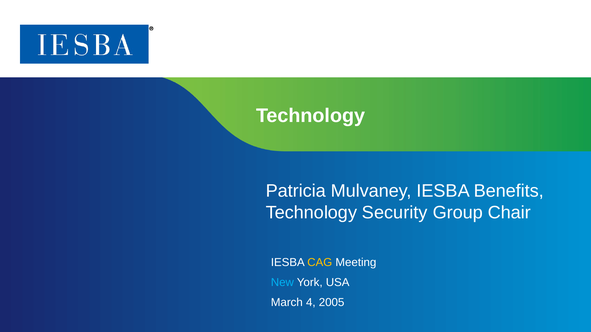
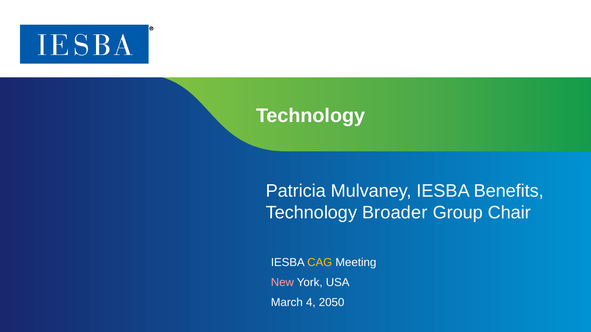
Security: Security -> Broader
New colour: light blue -> pink
2005: 2005 -> 2050
